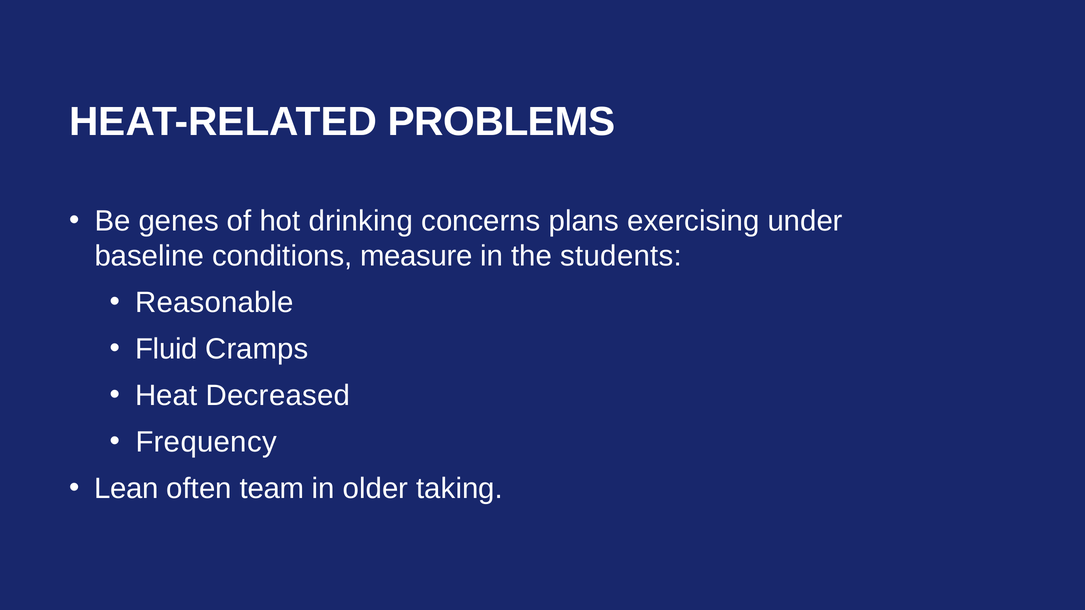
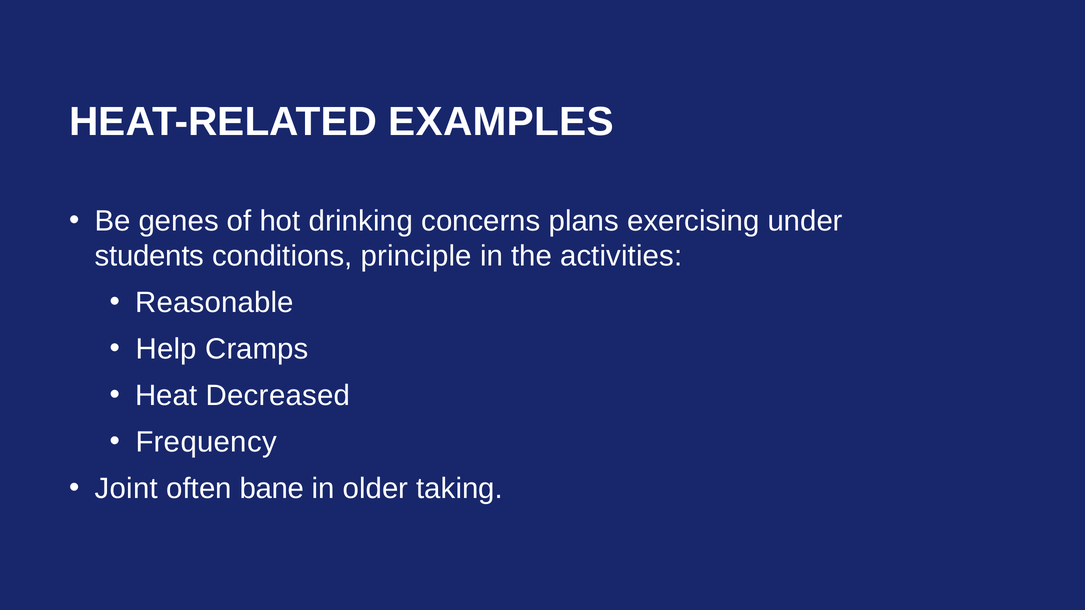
PROBLEMS: PROBLEMS -> EXAMPLES
baseline: baseline -> students
measure: measure -> principle
students: students -> activities
Fluid: Fluid -> Help
Lean: Lean -> Joint
team: team -> bane
